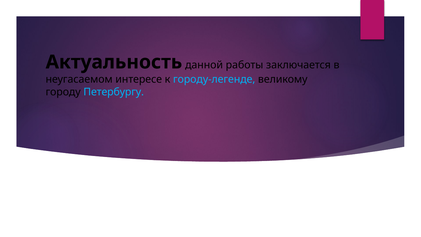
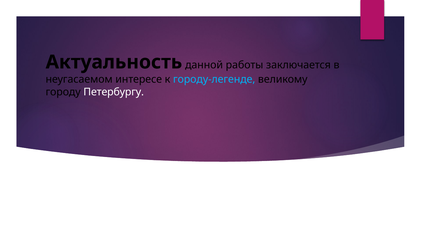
Петербургу colour: light blue -> white
